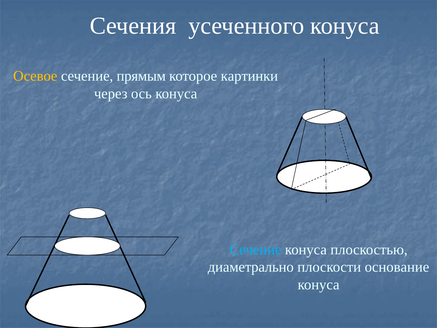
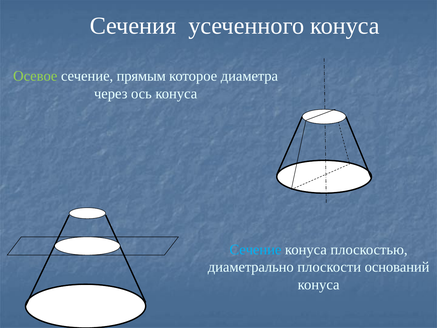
Осевое colour: yellow -> light green
картинки: картинки -> диаметра
основание: основание -> оснований
